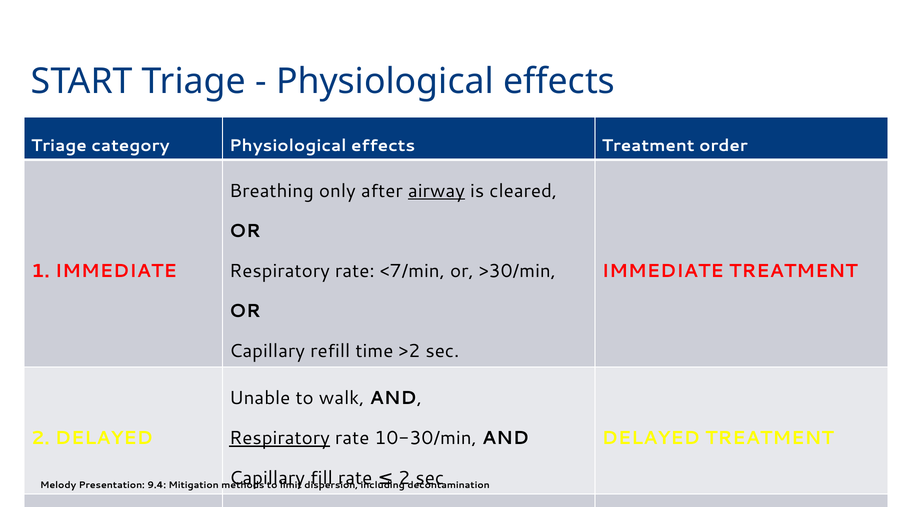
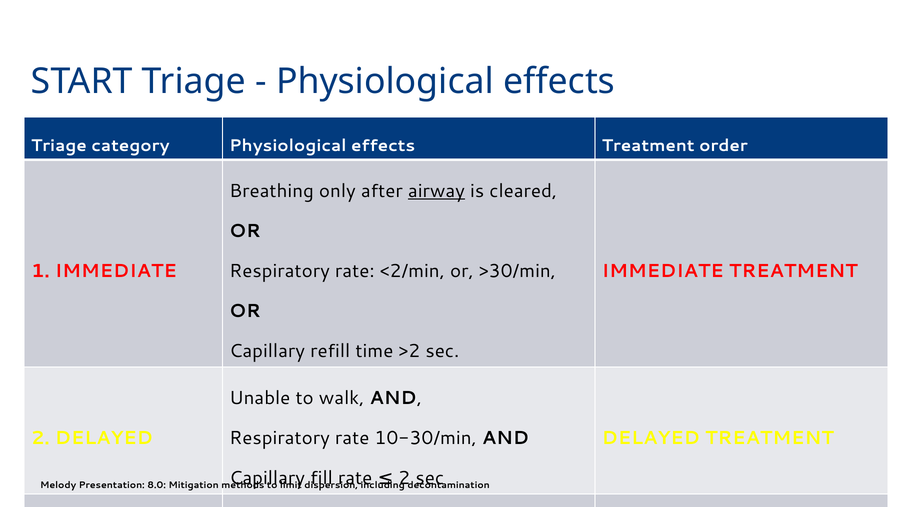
<7/min: <7/min -> <2/min
Respiratory at (279, 438) underline: present -> none
9.4: 9.4 -> 8.0
